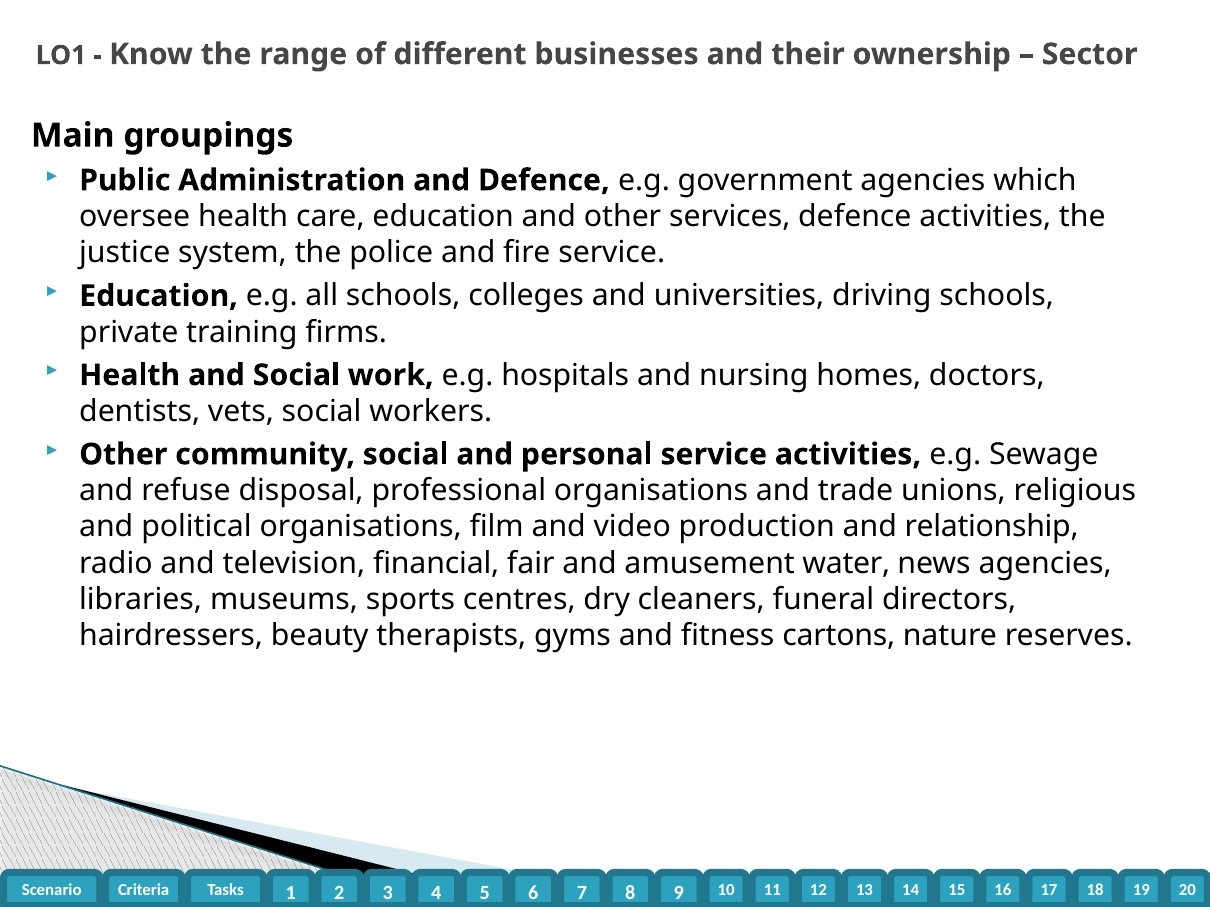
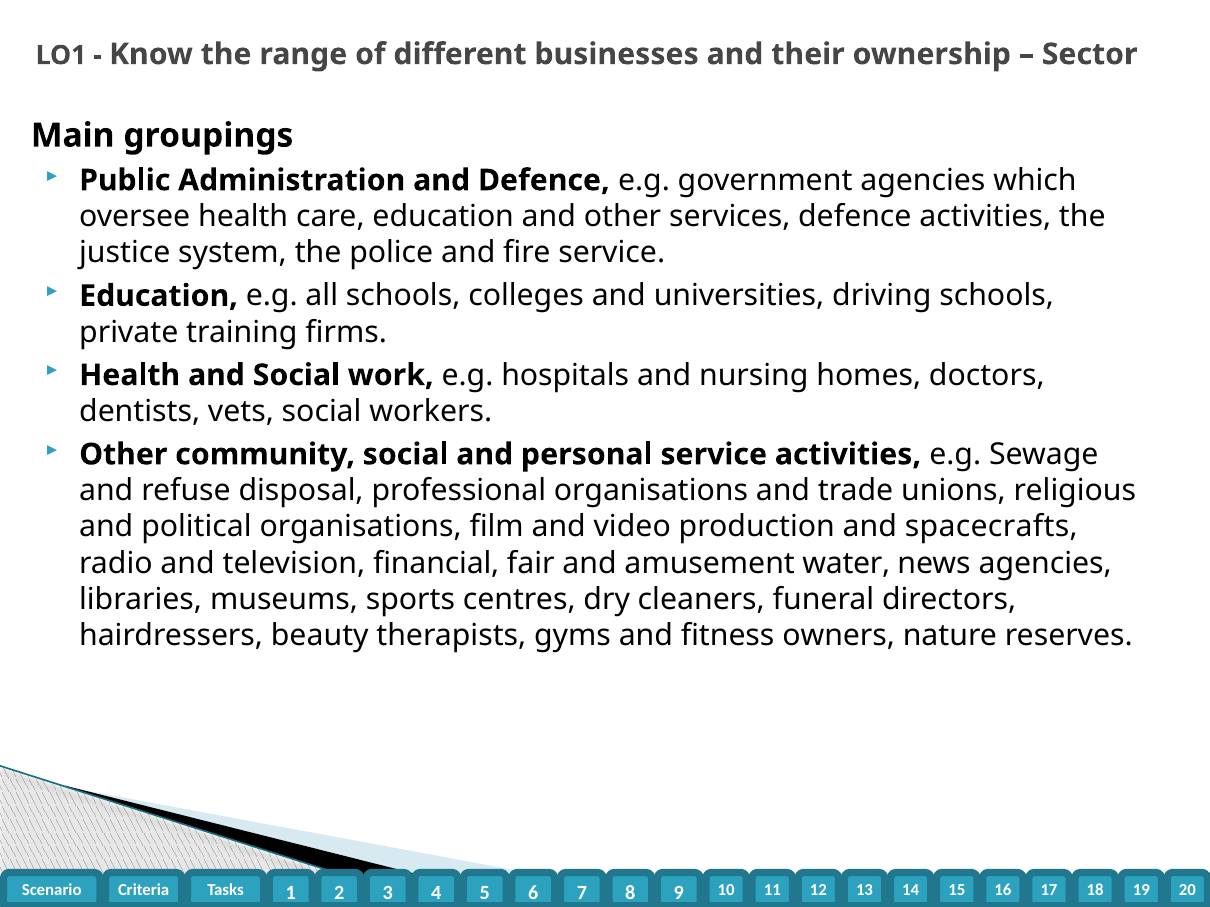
relationship: relationship -> spacecrafts
cartons: cartons -> owners
